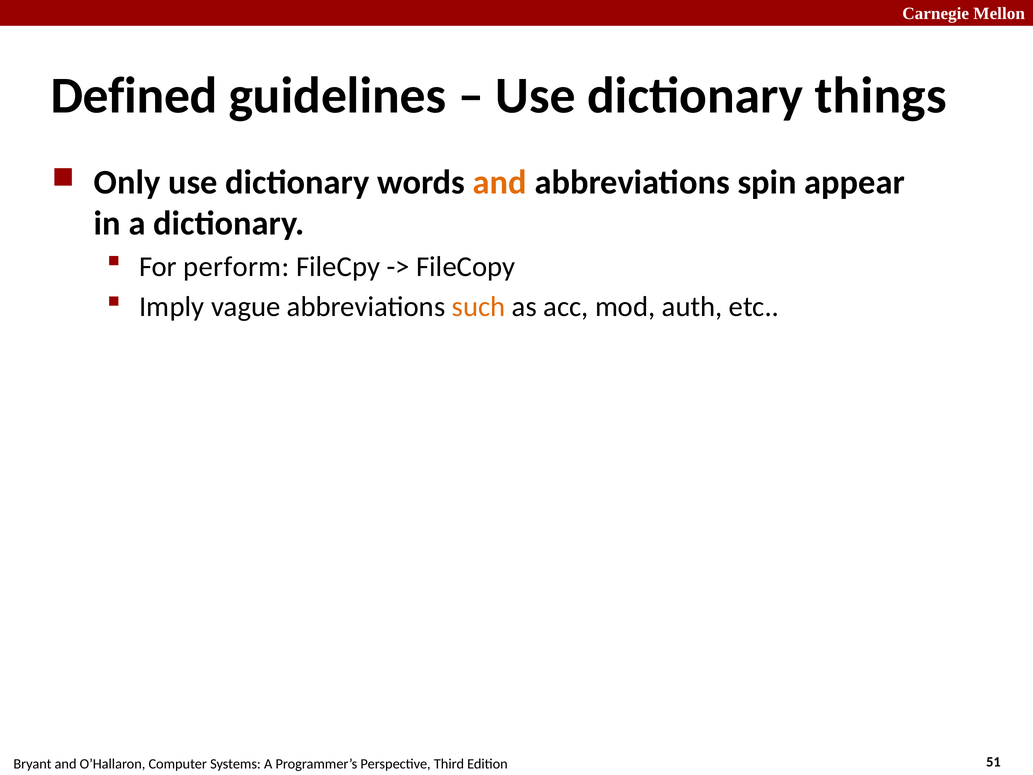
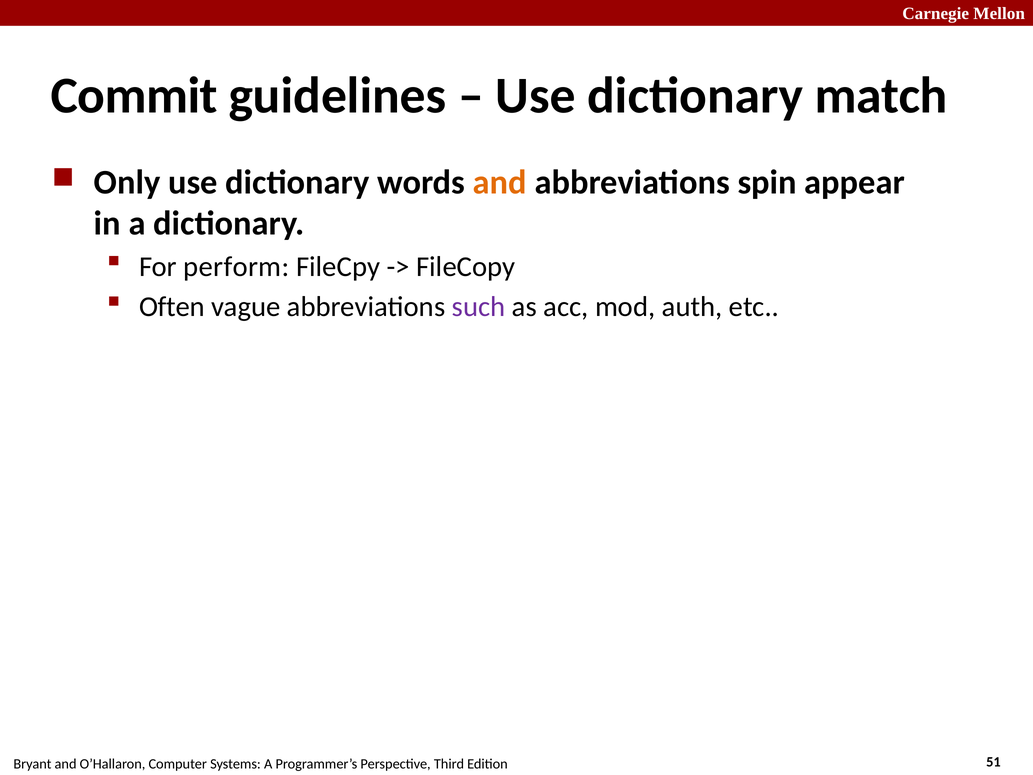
Defined: Defined -> Commit
things: things -> match
Imply: Imply -> Often
such colour: orange -> purple
